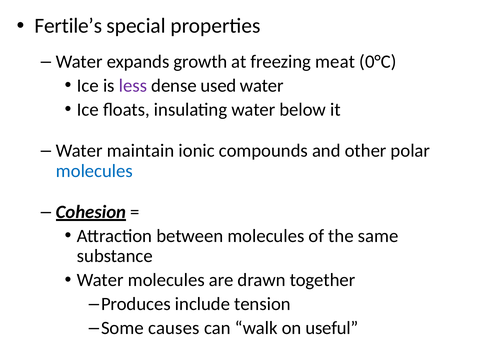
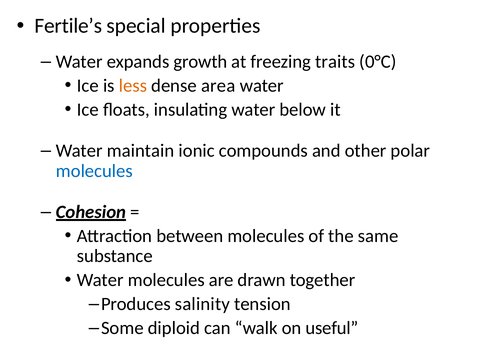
meat: meat -> traits
less colour: purple -> orange
used: used -> area
include: include -> salinity
causes: causes -> diploid
